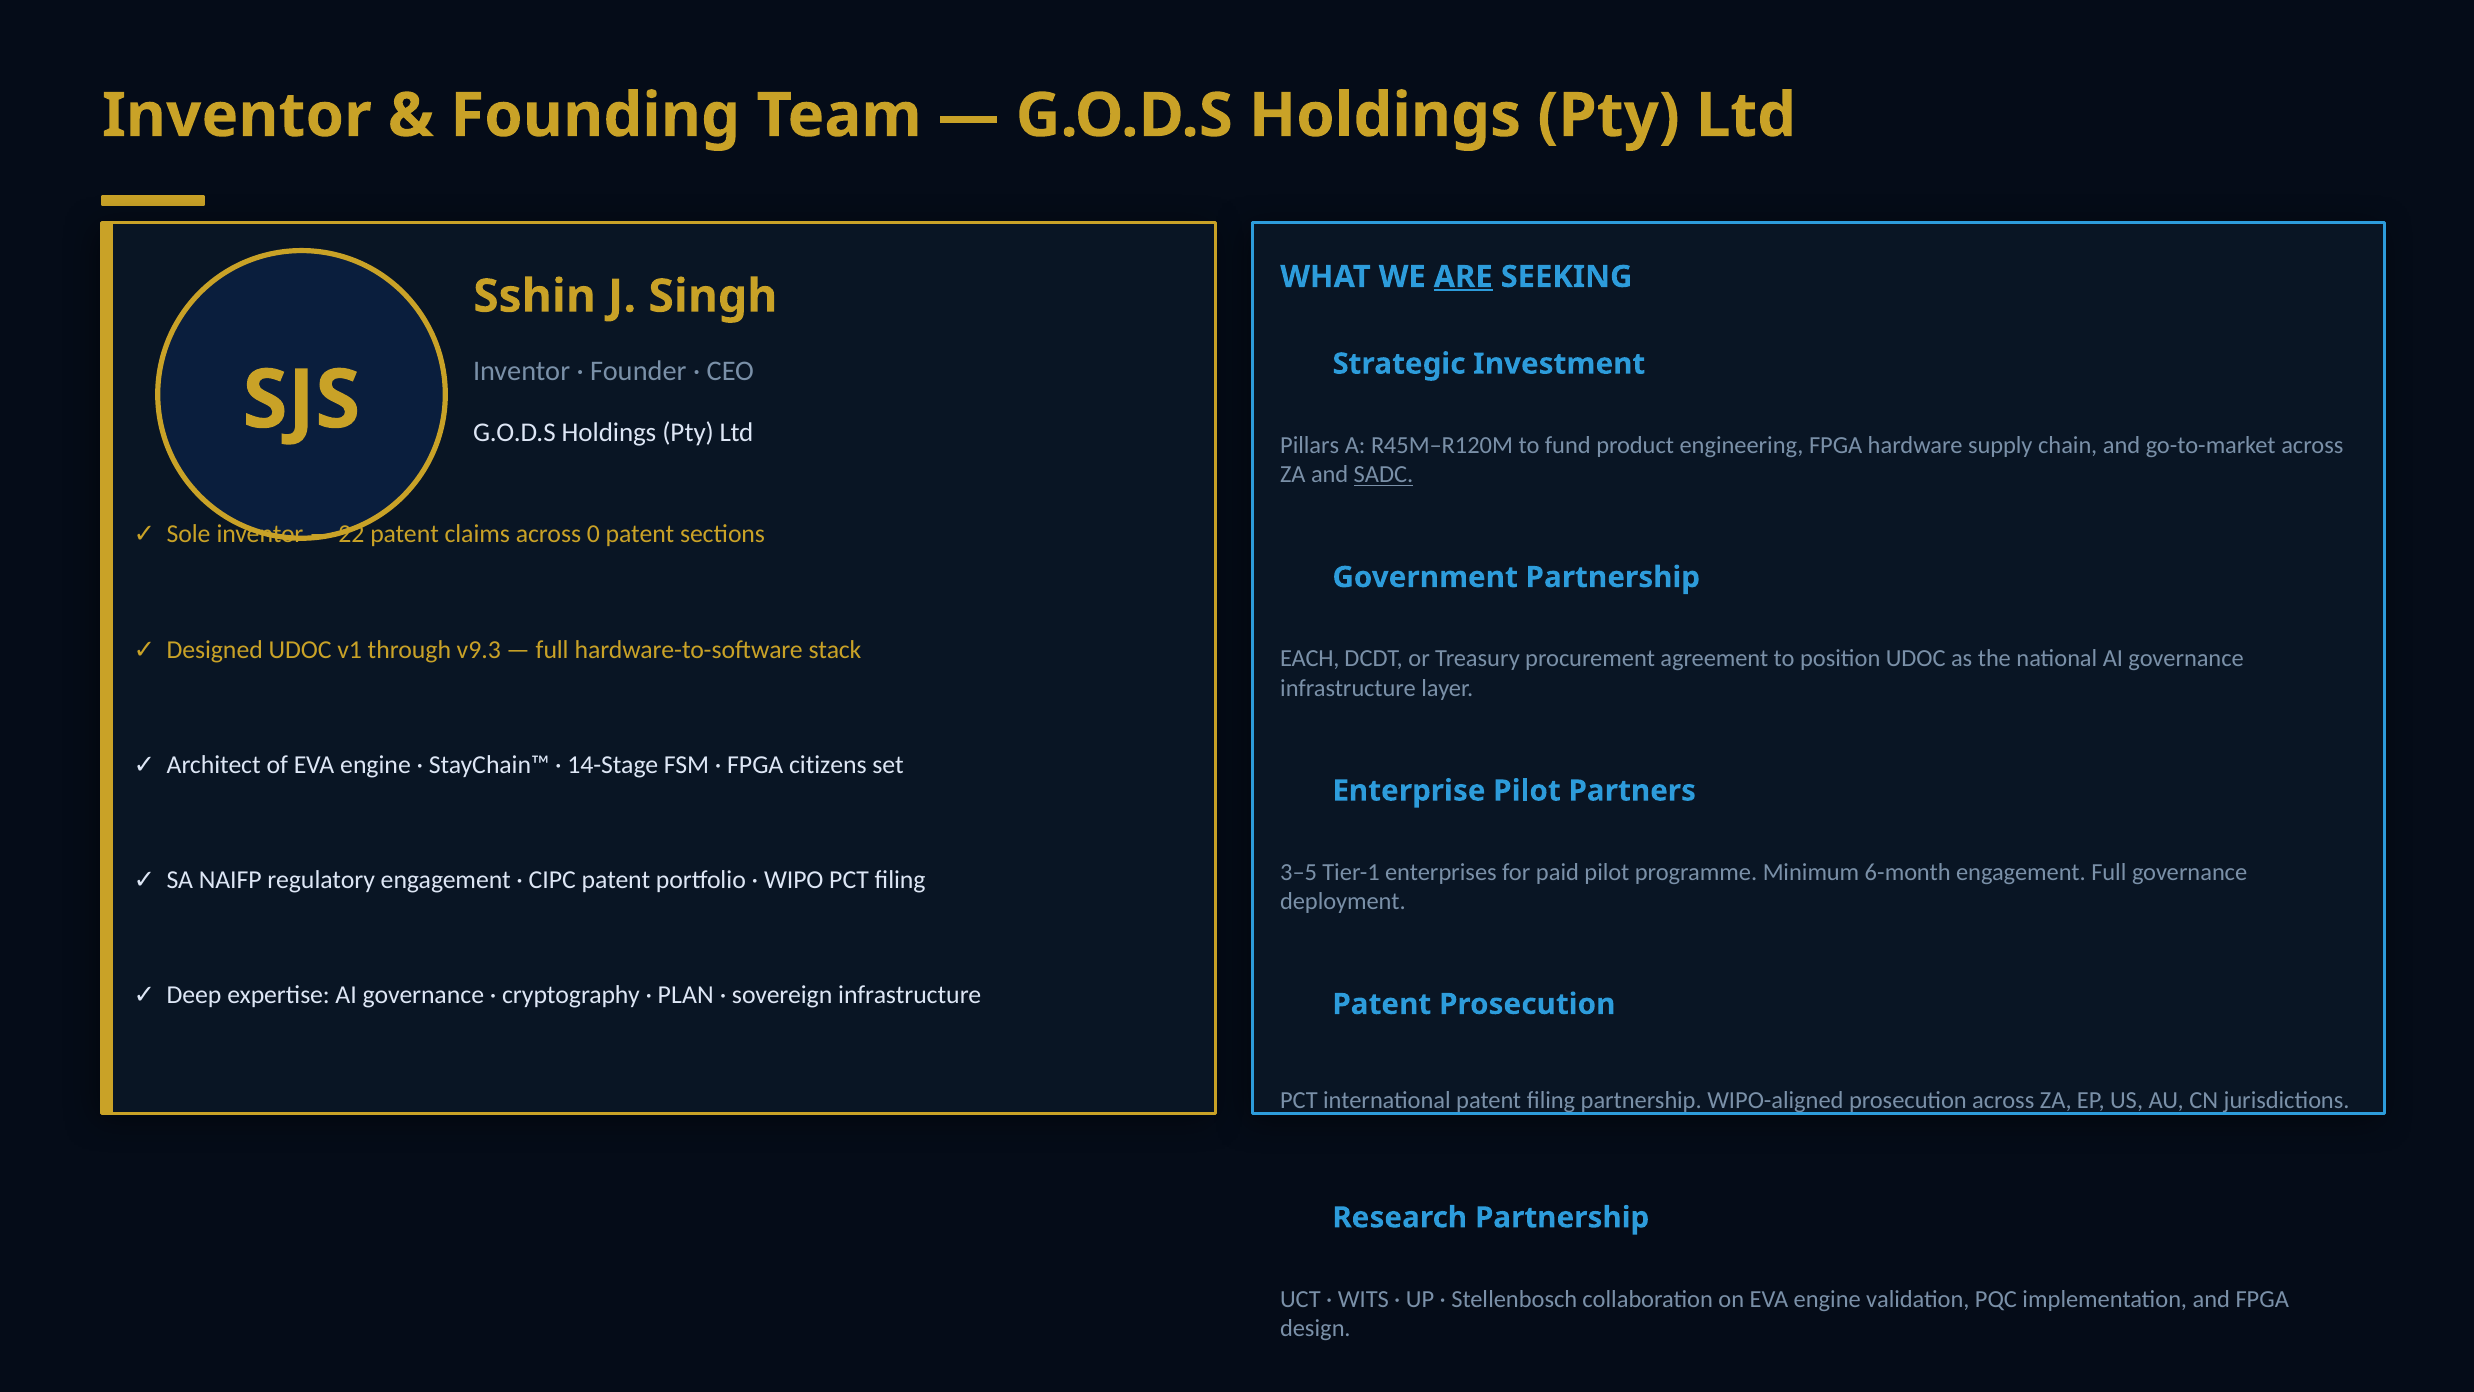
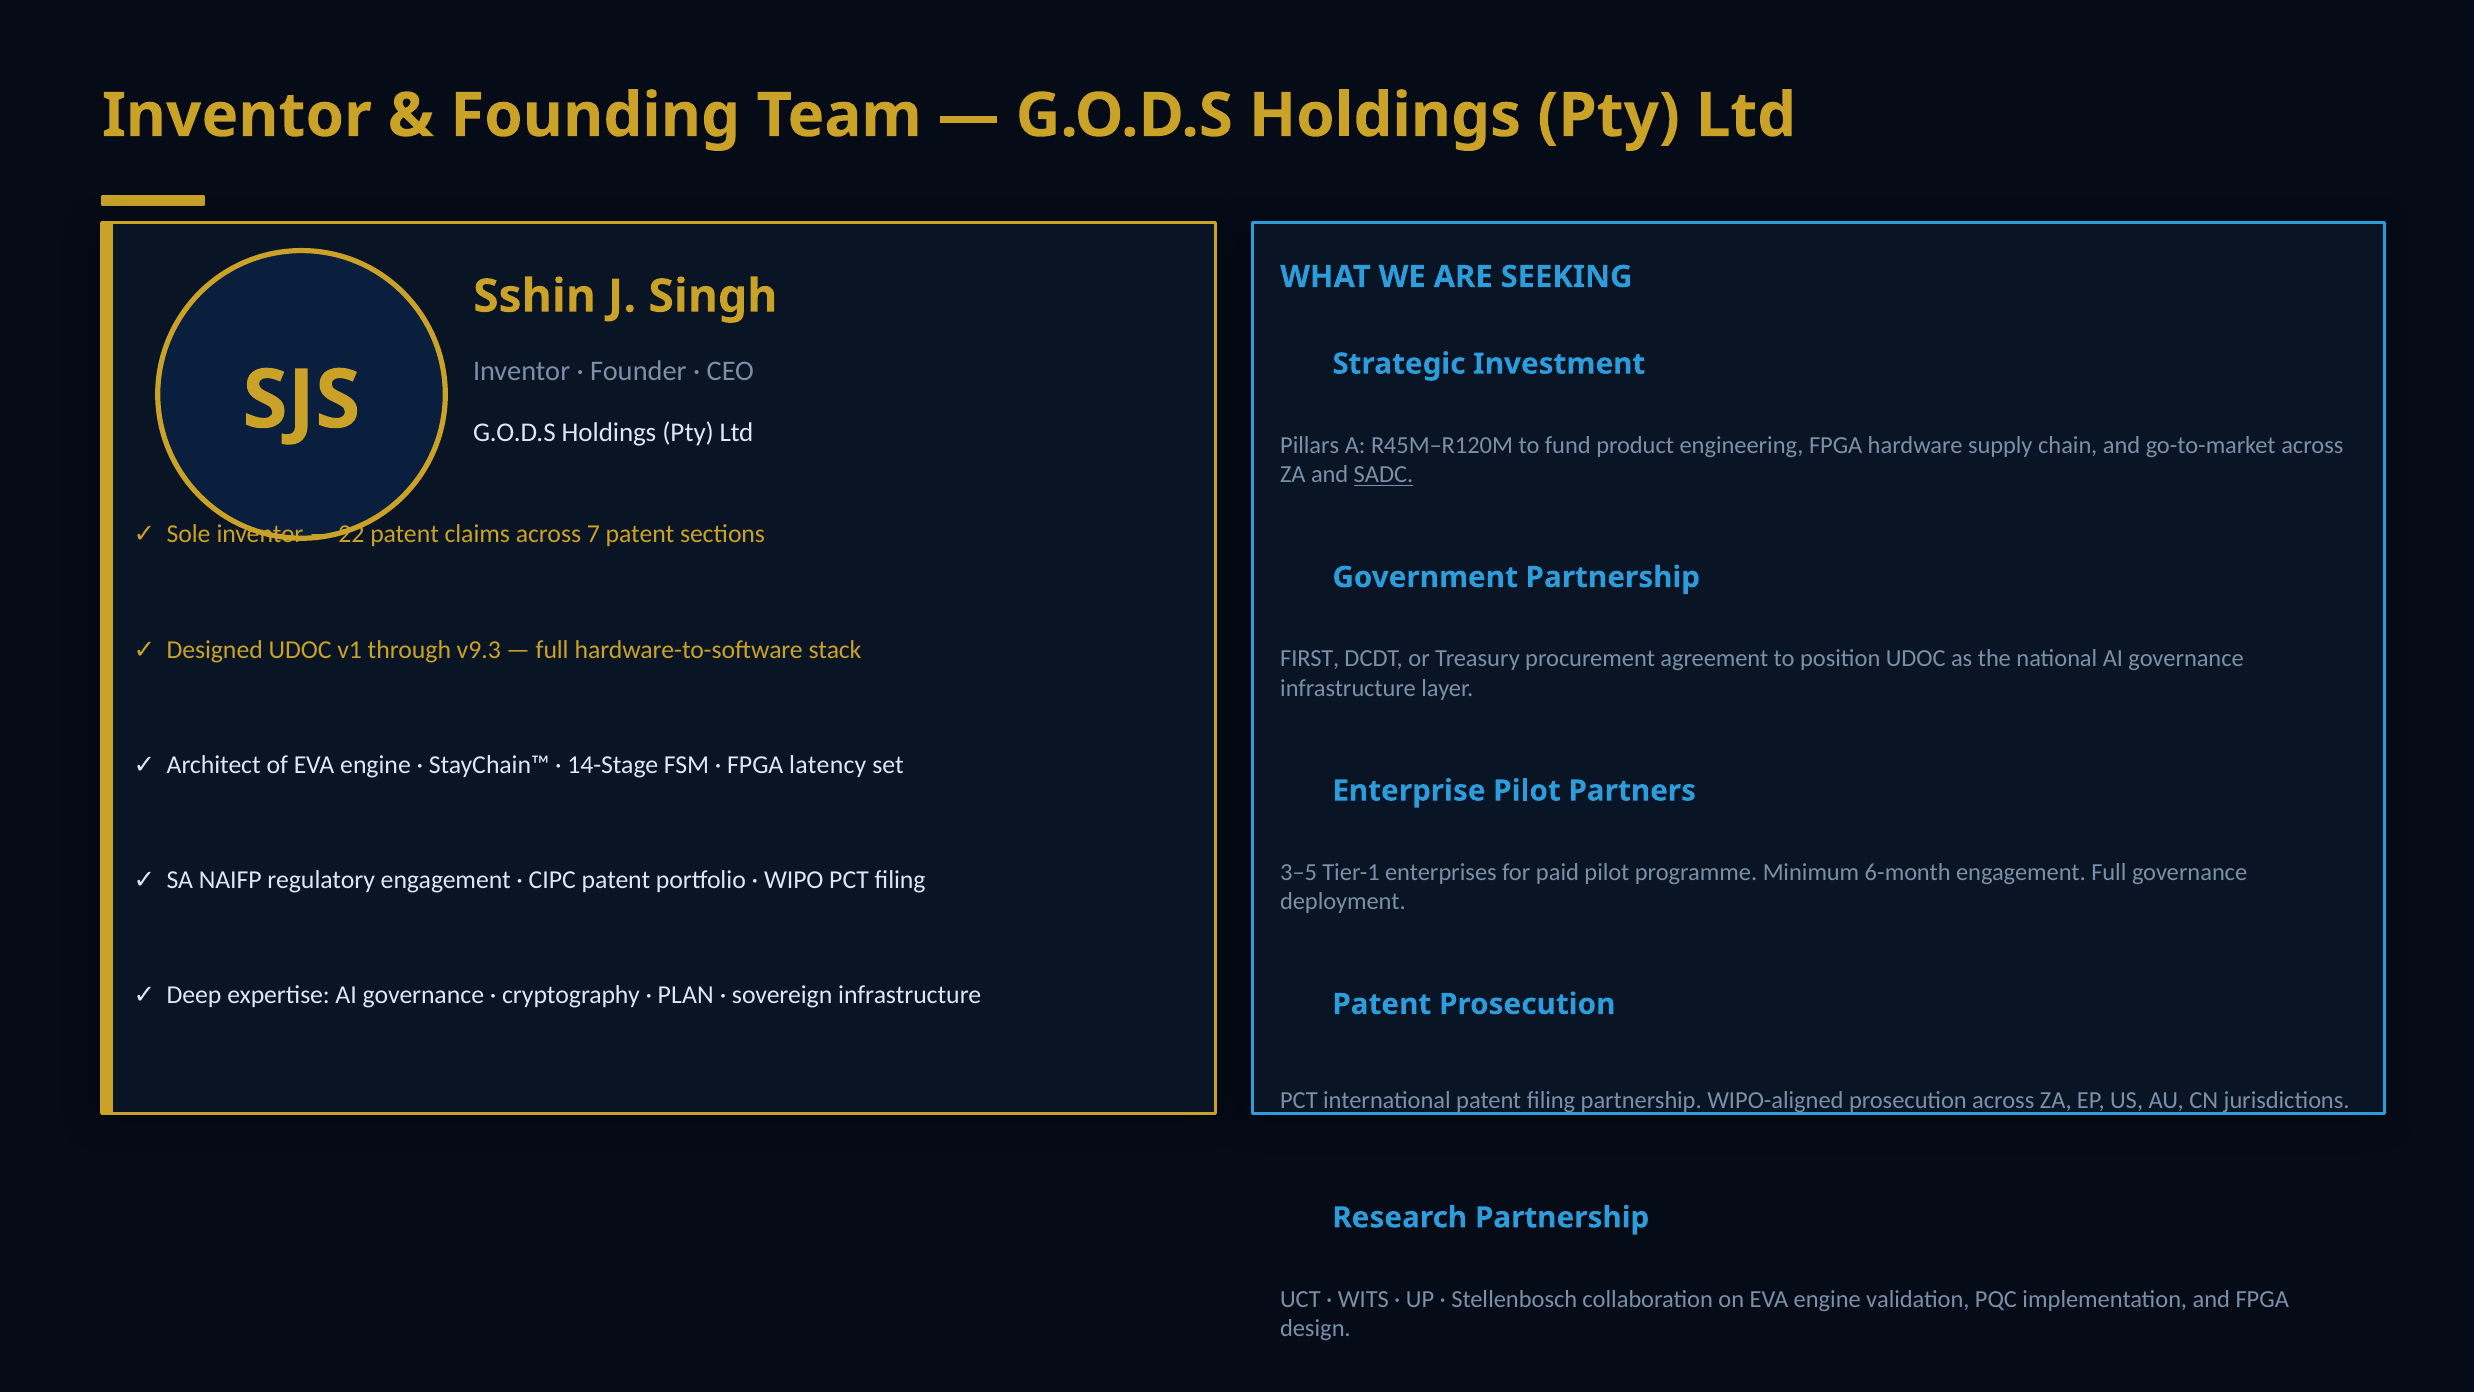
ARE underline: present -> none
0: 0 -> 7
EACH: EACH -> FIRST
citizens: citizens -> latency
